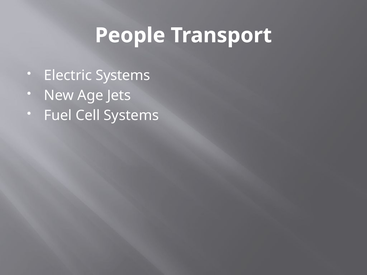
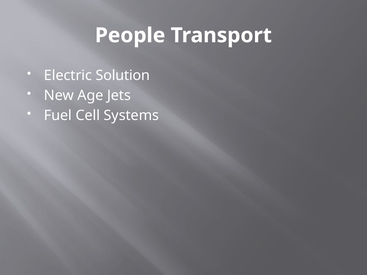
Electric Systems: Systems -> Solution
